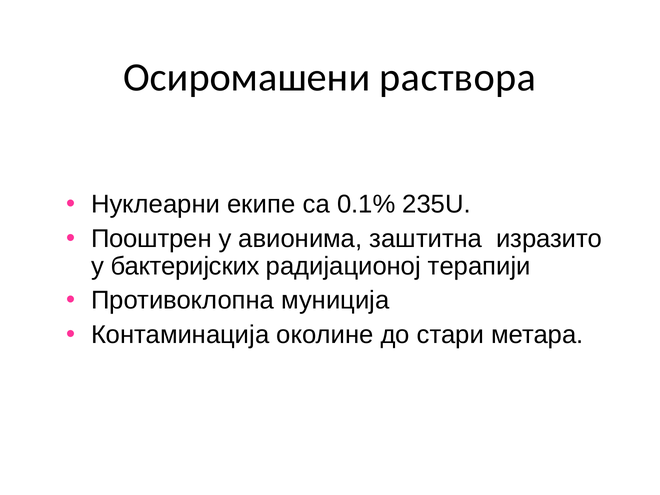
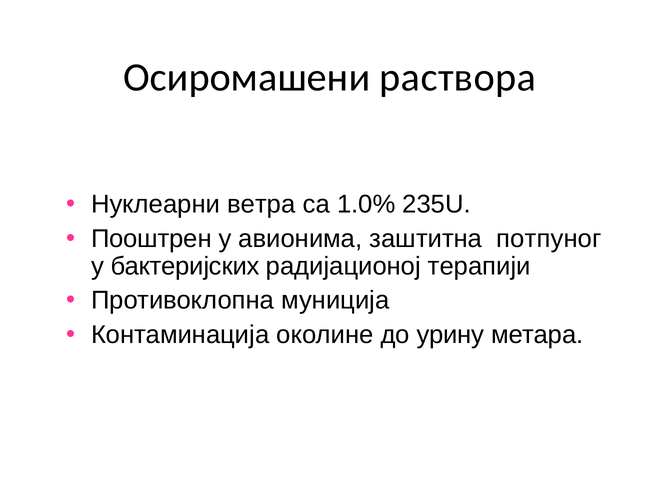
екипе: екипе -> ветра
0.1%: 0.1% -> 1.0%
изразито: изразито -> потпуног
стари: стари -> урину
